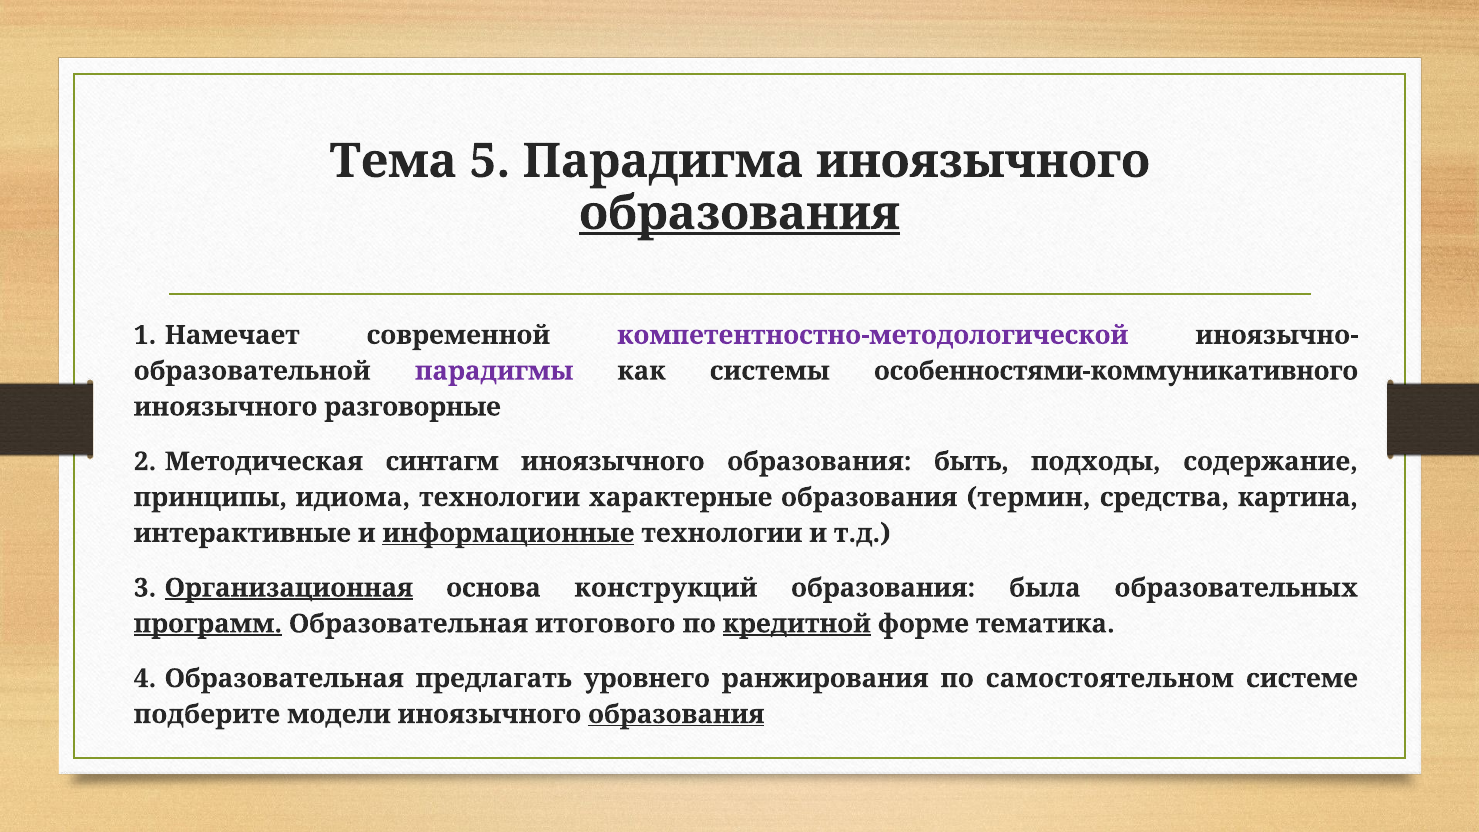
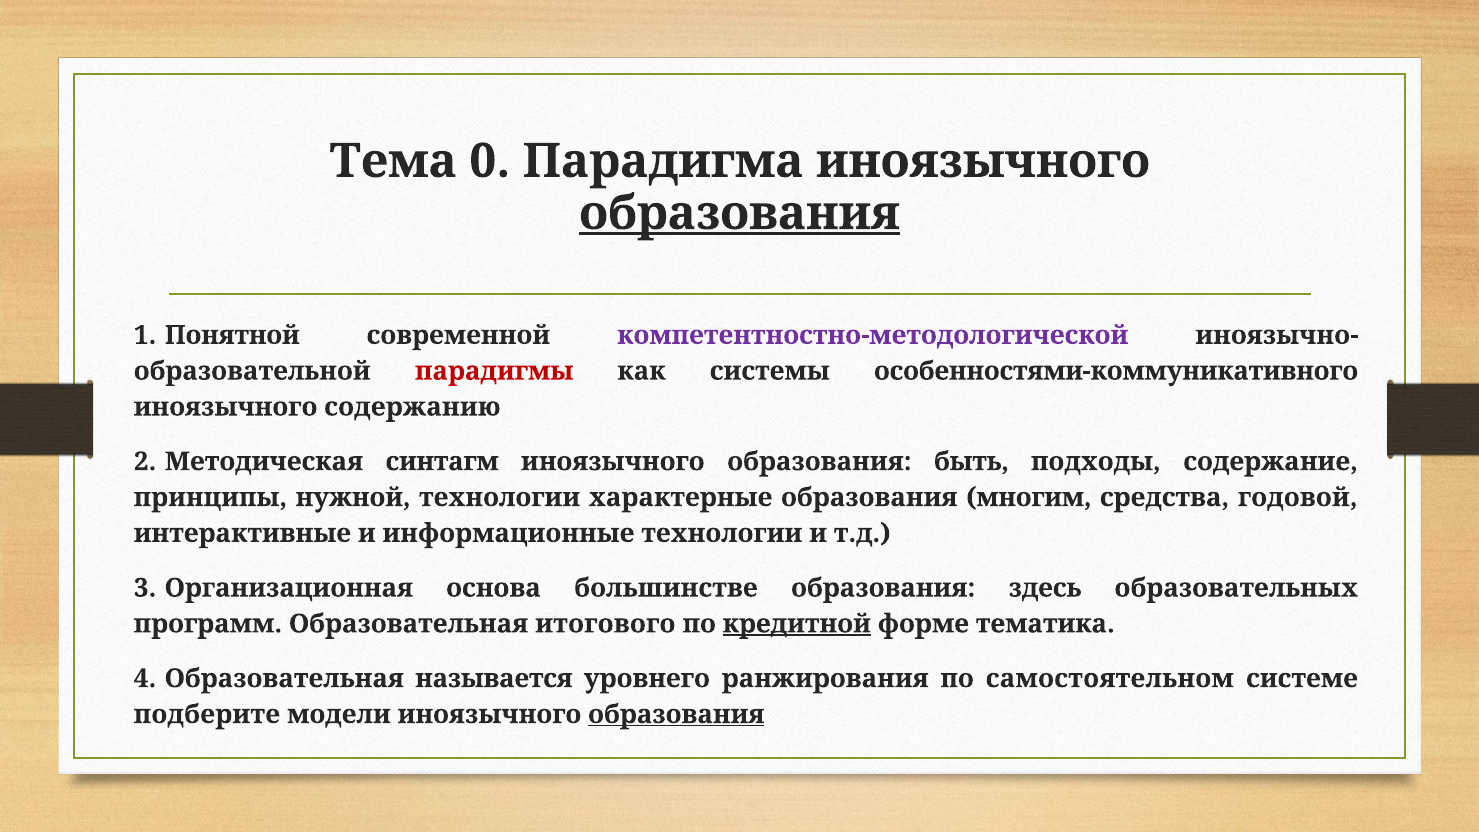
5: 5 -> 0
Намечает: Намечает -> Понятной
парадигмы colour: purple -> red
разговорные: разговорные -> содержанию
идиома: идиома -> нужной
термин: термин -> многим
картина: картина -> годовой
информационные underline: present -> none
Организационная underline: present -> none
конструкций: конструкций -> большинстве
была: была -> здесь
программ underline: present -> none
предлагать: предлагать -> называется
